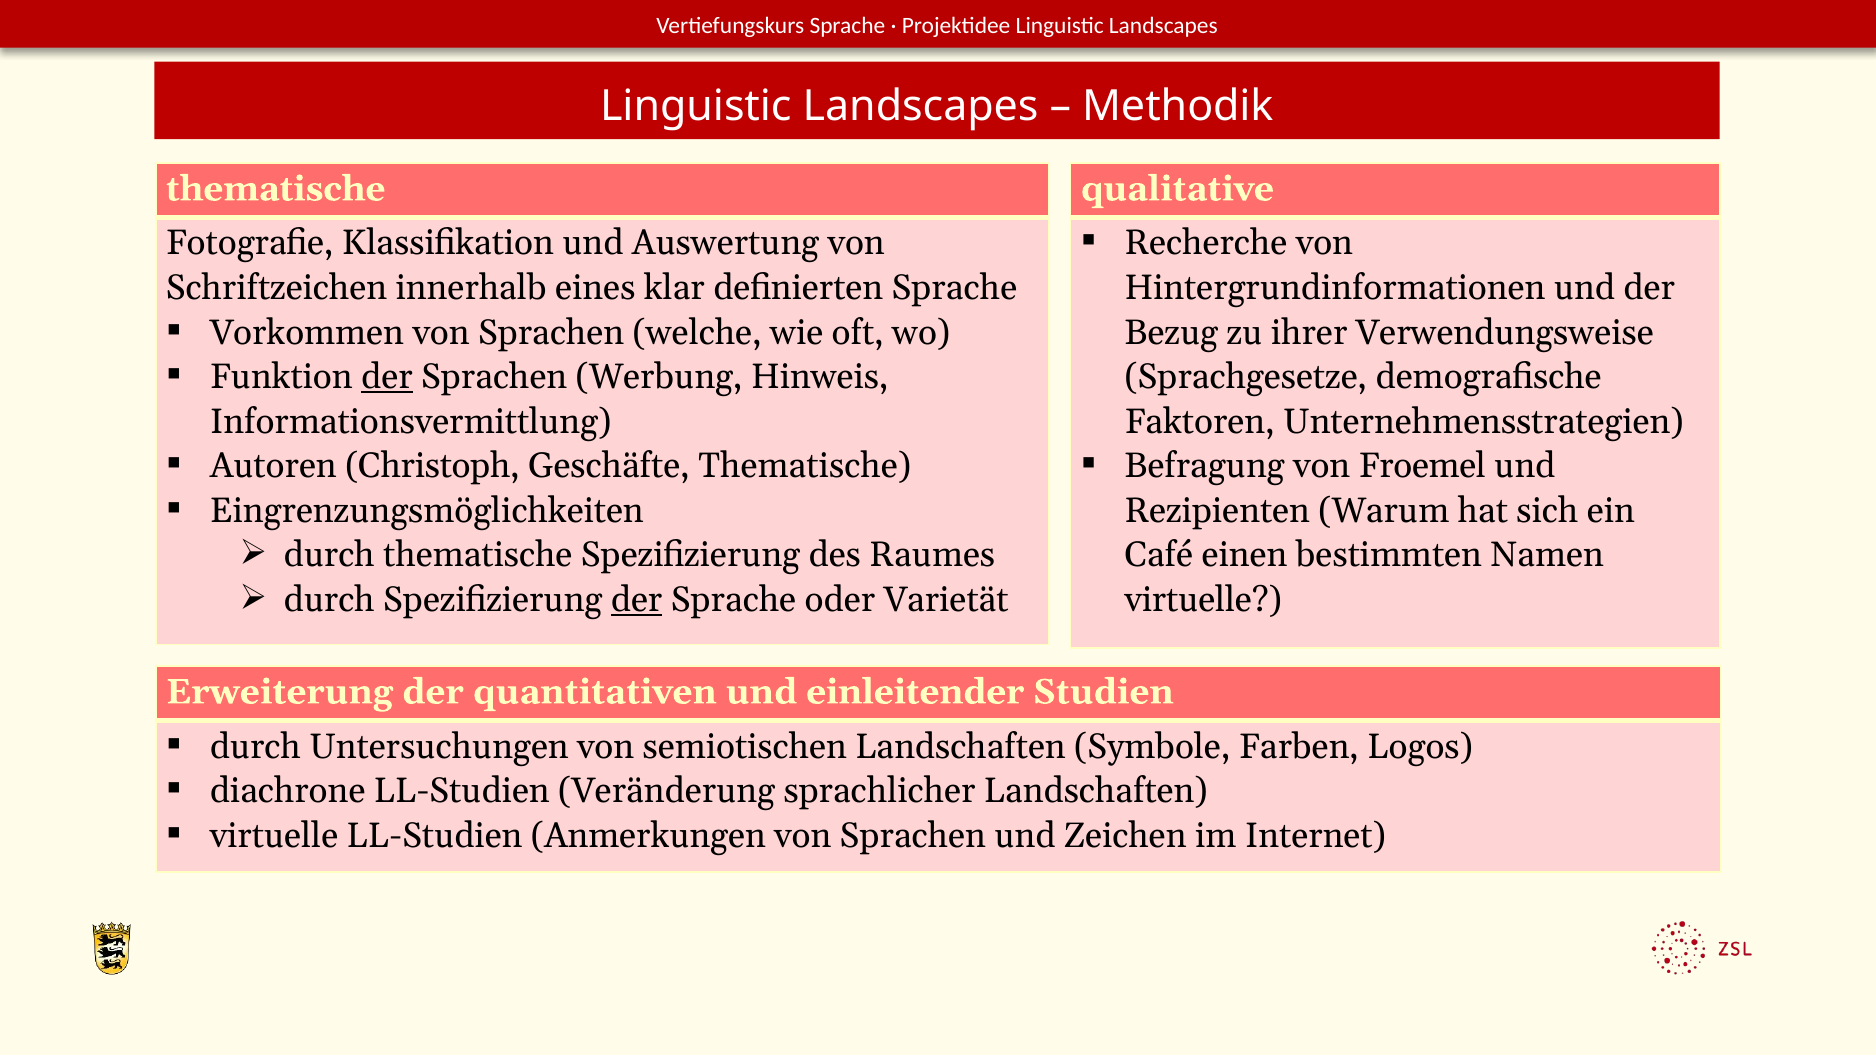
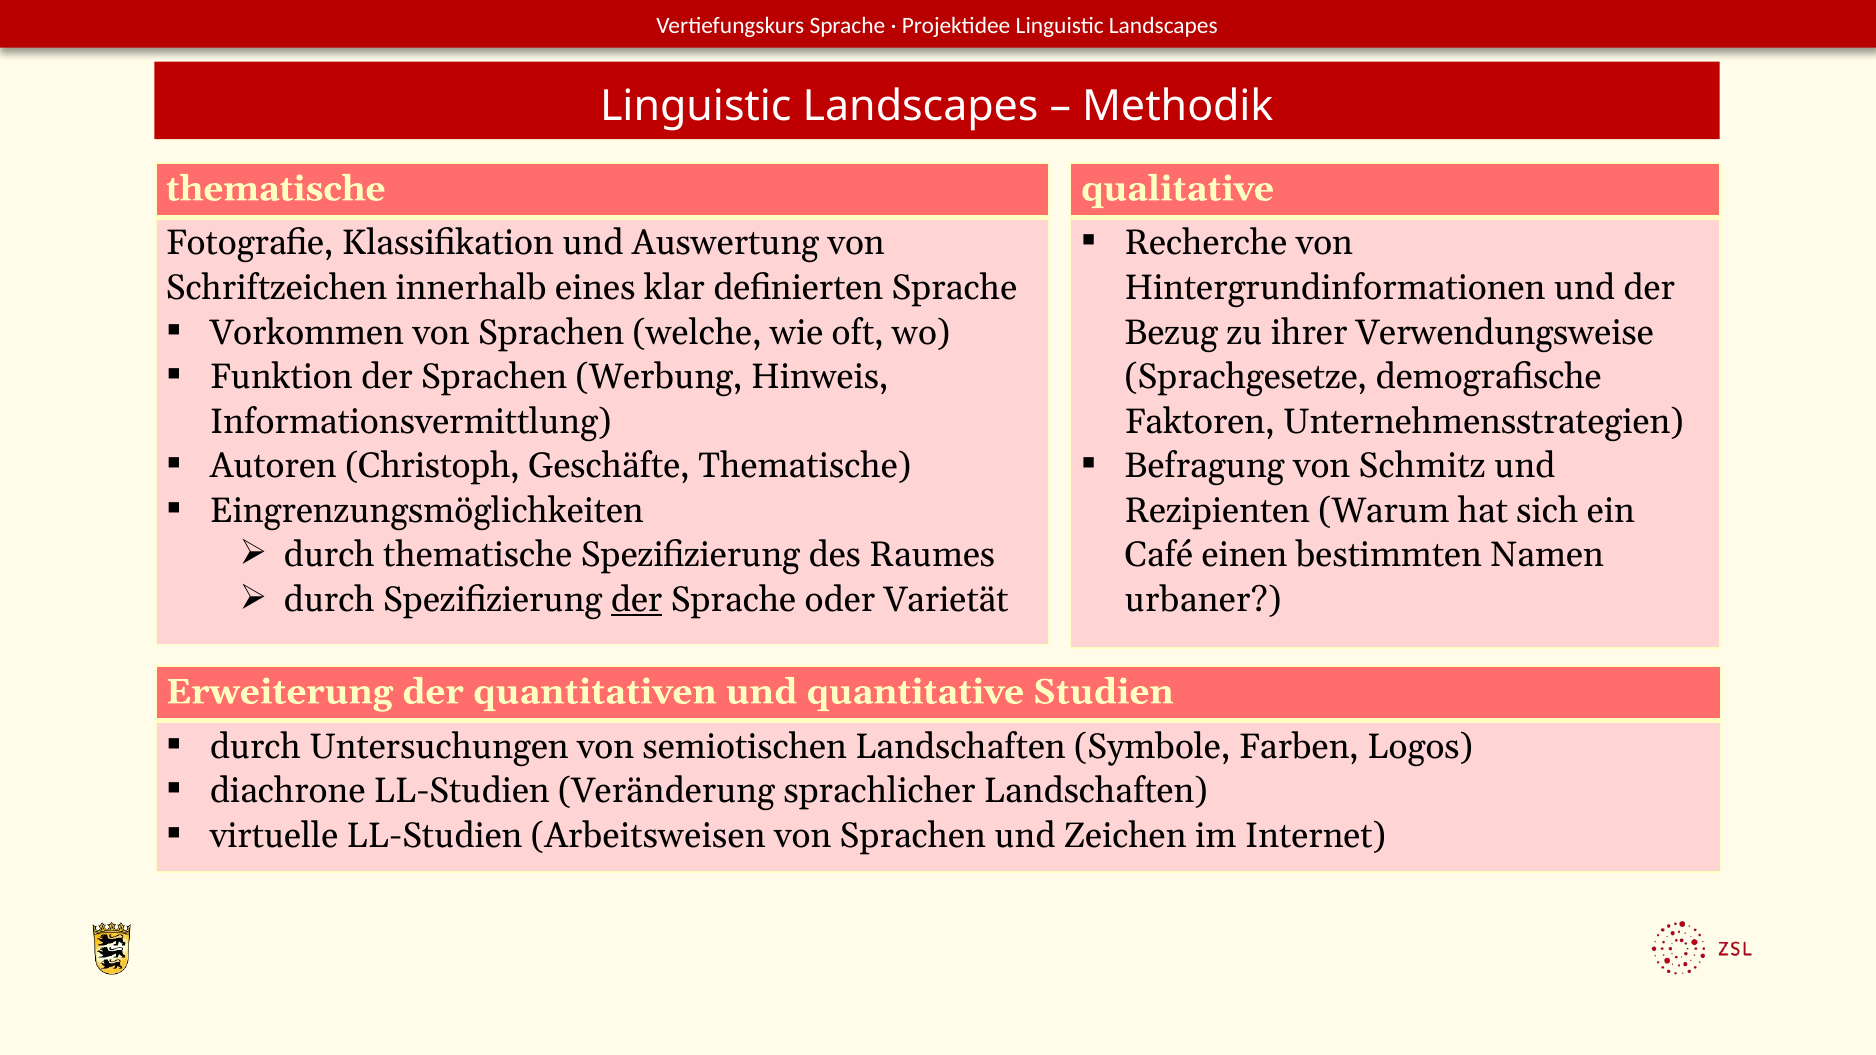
der at (387, 377) underline: present -> none
Froemel: Froemel -> Schmitz
virtuelle at (1203, 600): virtuelle -> urbaner
einleitender: einleitender -> quantitative
Anmerkungen: Anmerkungen -> Arbeitsweisen
